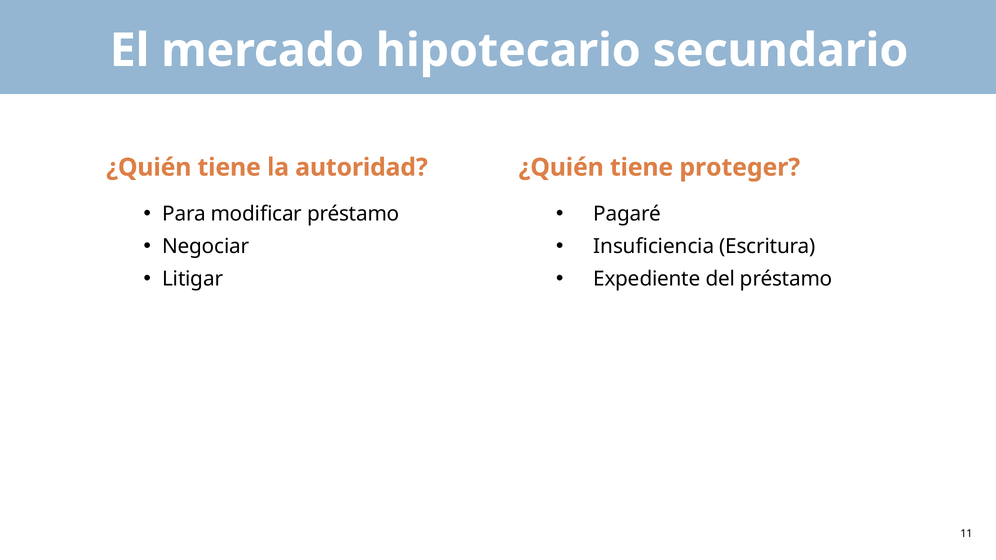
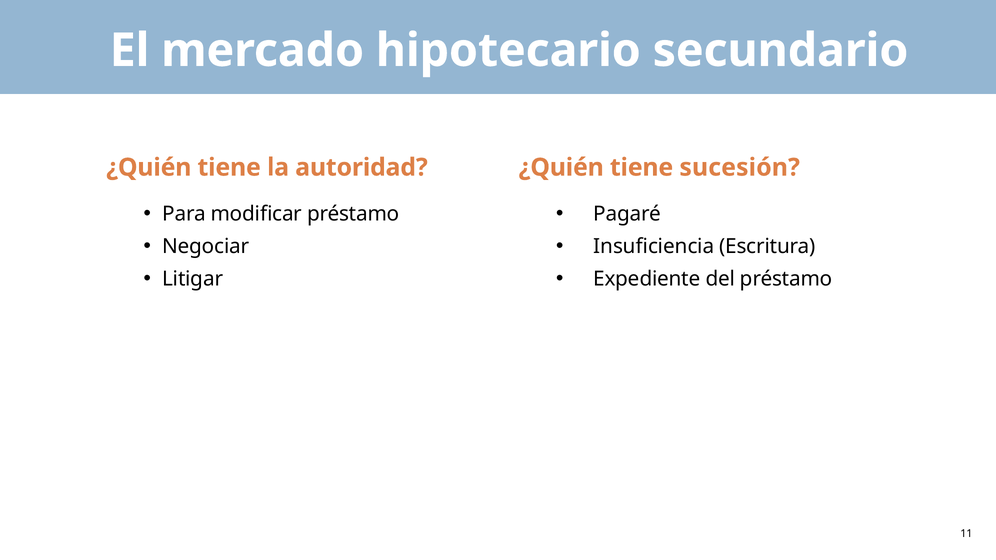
proteger: proteger -> sucesión
